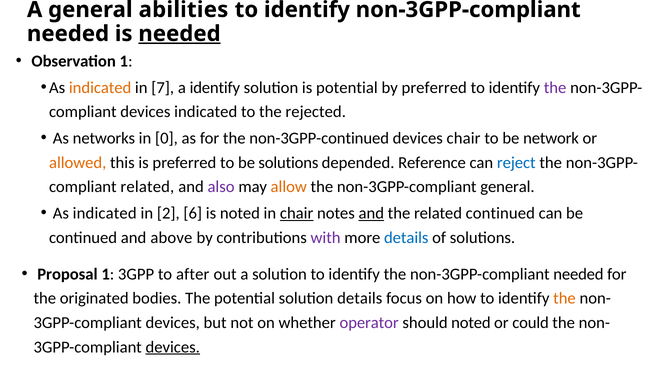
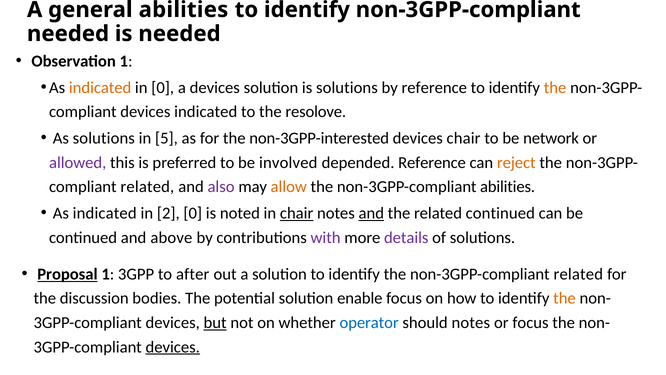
needed at (179, 34) underline: present -> none
in 7: 7 -> 0
a identify: identify -> devices
is potential: potential -> solutions
by preferred: preferred -> reference
the at (555, 87) colour: purple -> orange
rejected: rejected -> resolove
As networks: networks -> solutions
0: 0 -> 5
non-3GPP-continued: non-3GPP-continued -> non-3GPP-interested
allowed colour: orange -> purple
be solutions: solutions -> involved
reject colour: blue -> orange
non-3GPP-compliant general: general -> abilities
2 6: 6 -> 0
details at (406, 237) colour: blue -> purple
Proposal underline: none -> present
the non-3GPP-compliant needed: needed -> related
originated: originated -> discussion
solution details: details -> enable
but underline: none -> present
operator colour: purple -> blue
should noted: noted -> notes
or could: could -> focus
